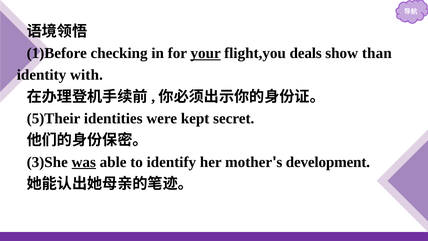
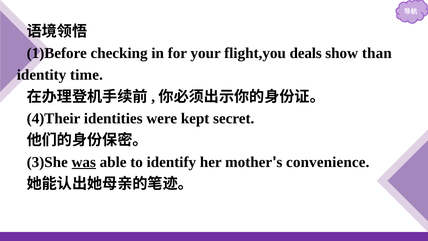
your underline: present -> none
with: with -> time
5)Their: 5)Their -> 4)Their
development: development -> convenience
